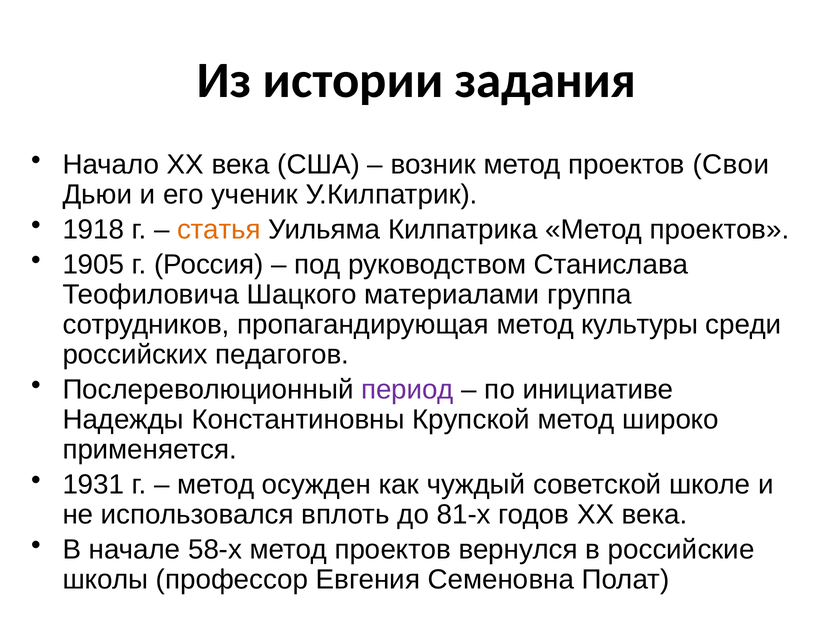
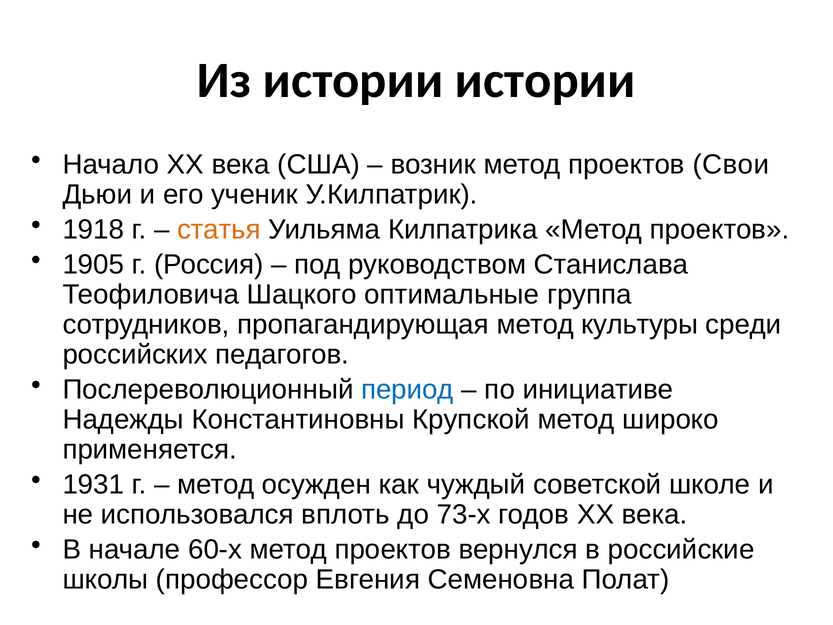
истории задания: задания -> истории
материалами: материалами -> оптимальные
период colour: purple -> blue
81-х: 81-х -> 73-х
58-х: 58-х -> 60-х
